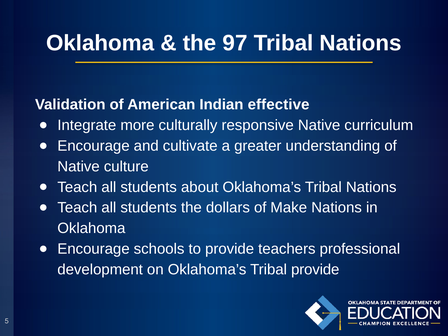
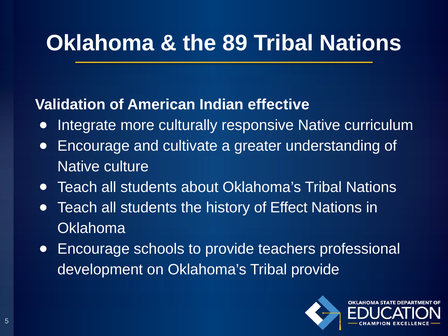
97: 97 -> 89
dollars: dollars -> history
Make: Make -> Effect
